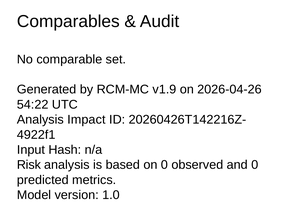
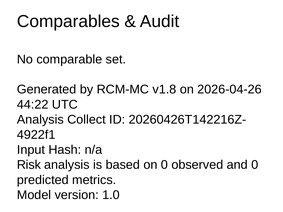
v1.9: v1.9 -> v1.8
54:22: 54:22 -> 44:22
Impact: Impact -> Collect
